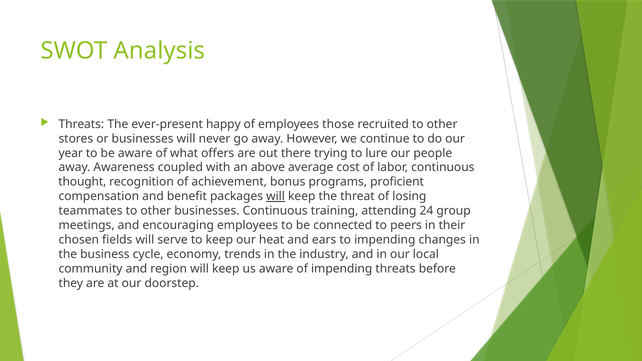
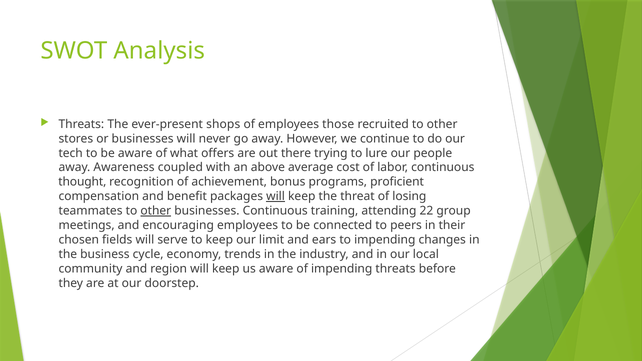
happy: happy -> shops
year: year -> tech
other at (156, 211) underline: none -> present
24: 24 -> 22
heat: heat -> limit
